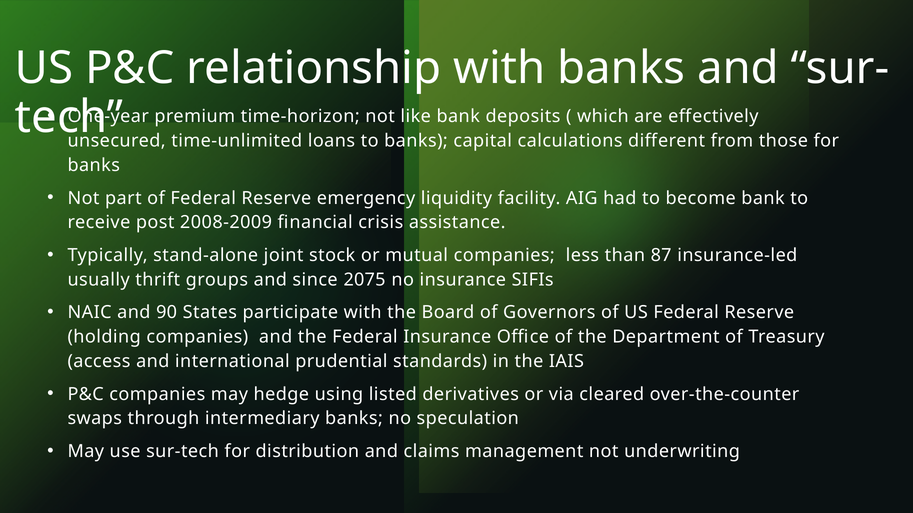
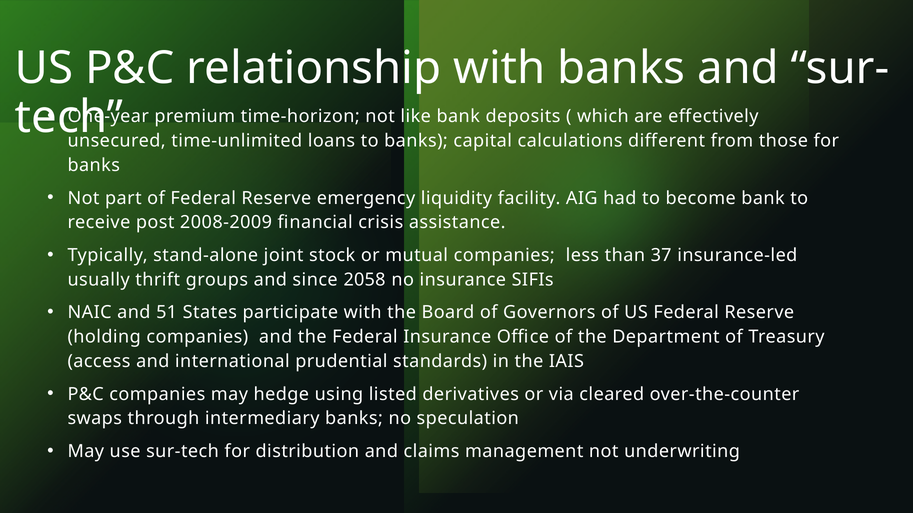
87: 87 -> 37
2075: 2075 -> 2058
90: 90 -> 51
